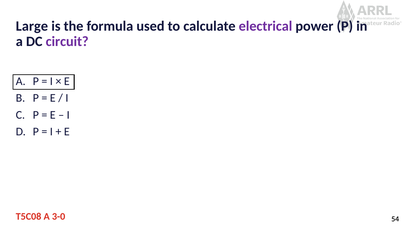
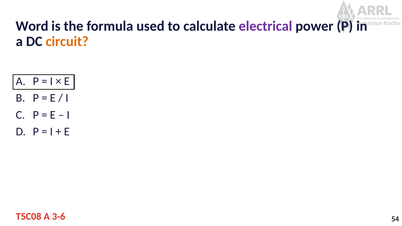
Large: Large -> Word
circuit colour: purple -> orange
3-0: 3-0 -> 3-6
